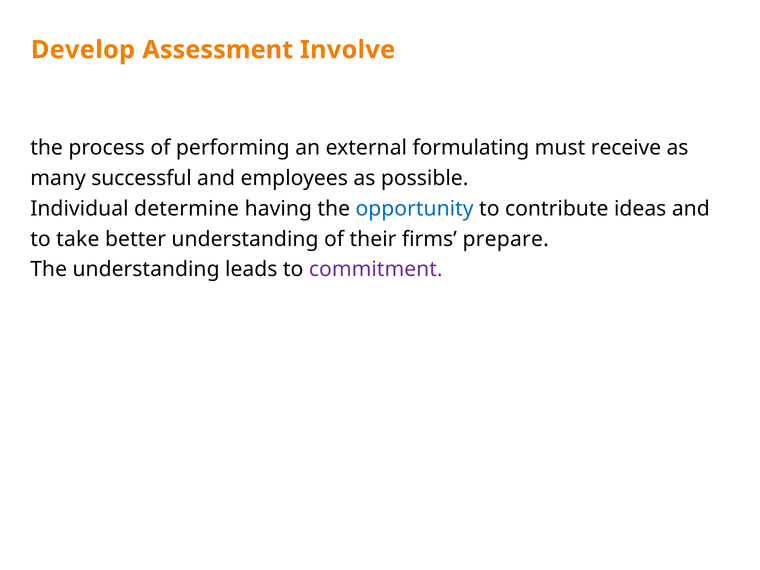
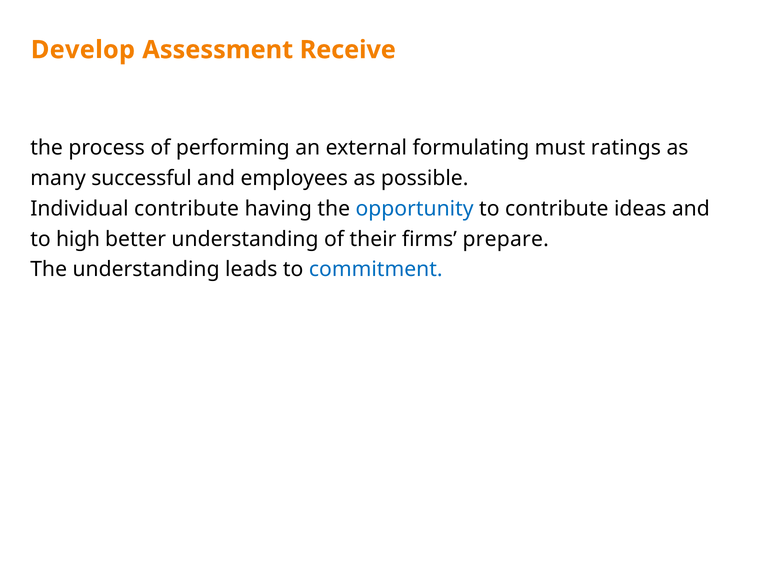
Involve: Involve -> Receive
receive: receive -> ratings
Individual determine: determine -> contribute
take: take -> high
commitment colour: purple -> blue
